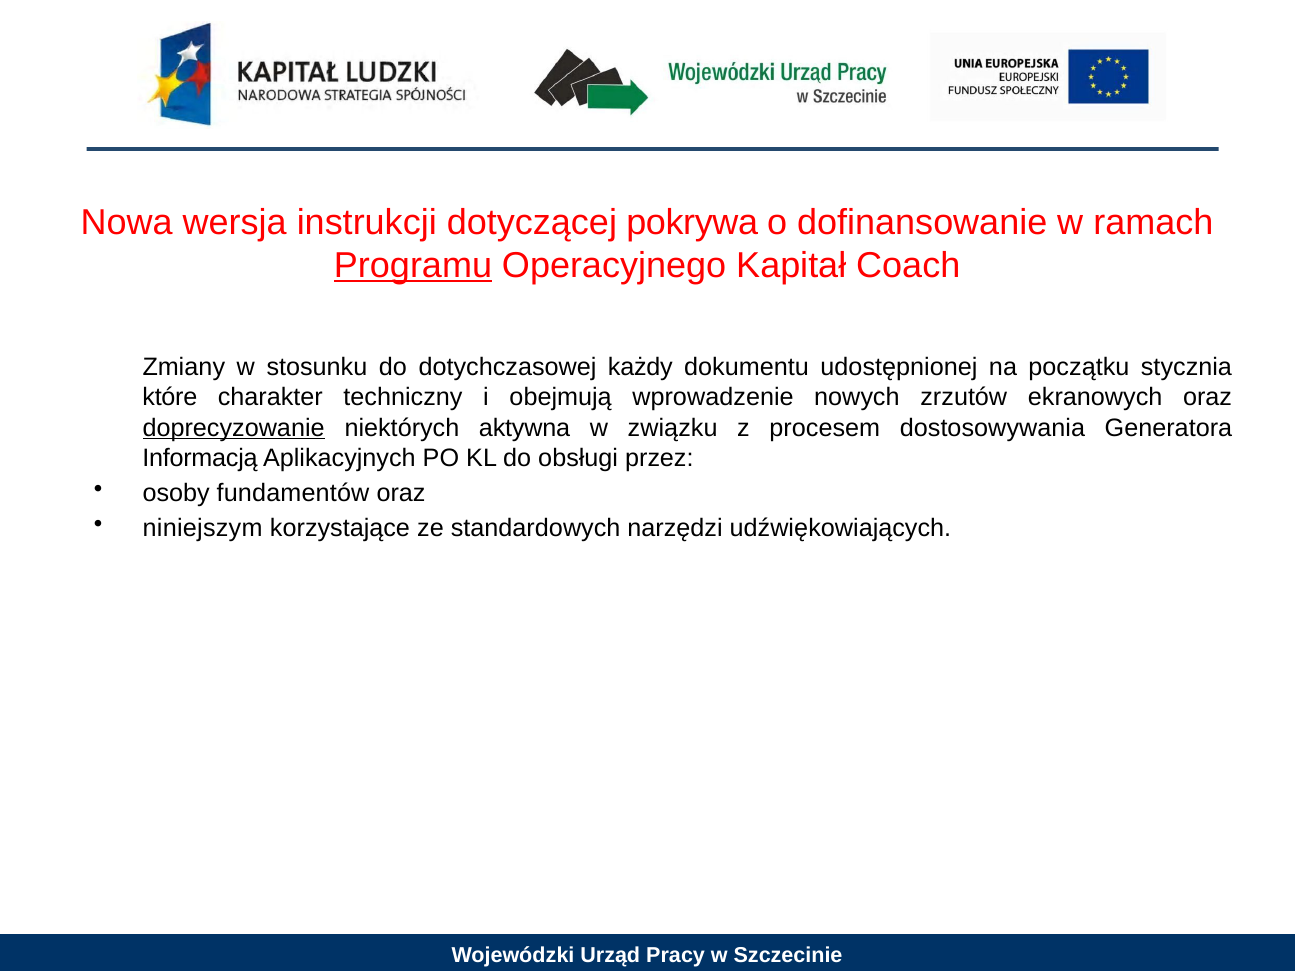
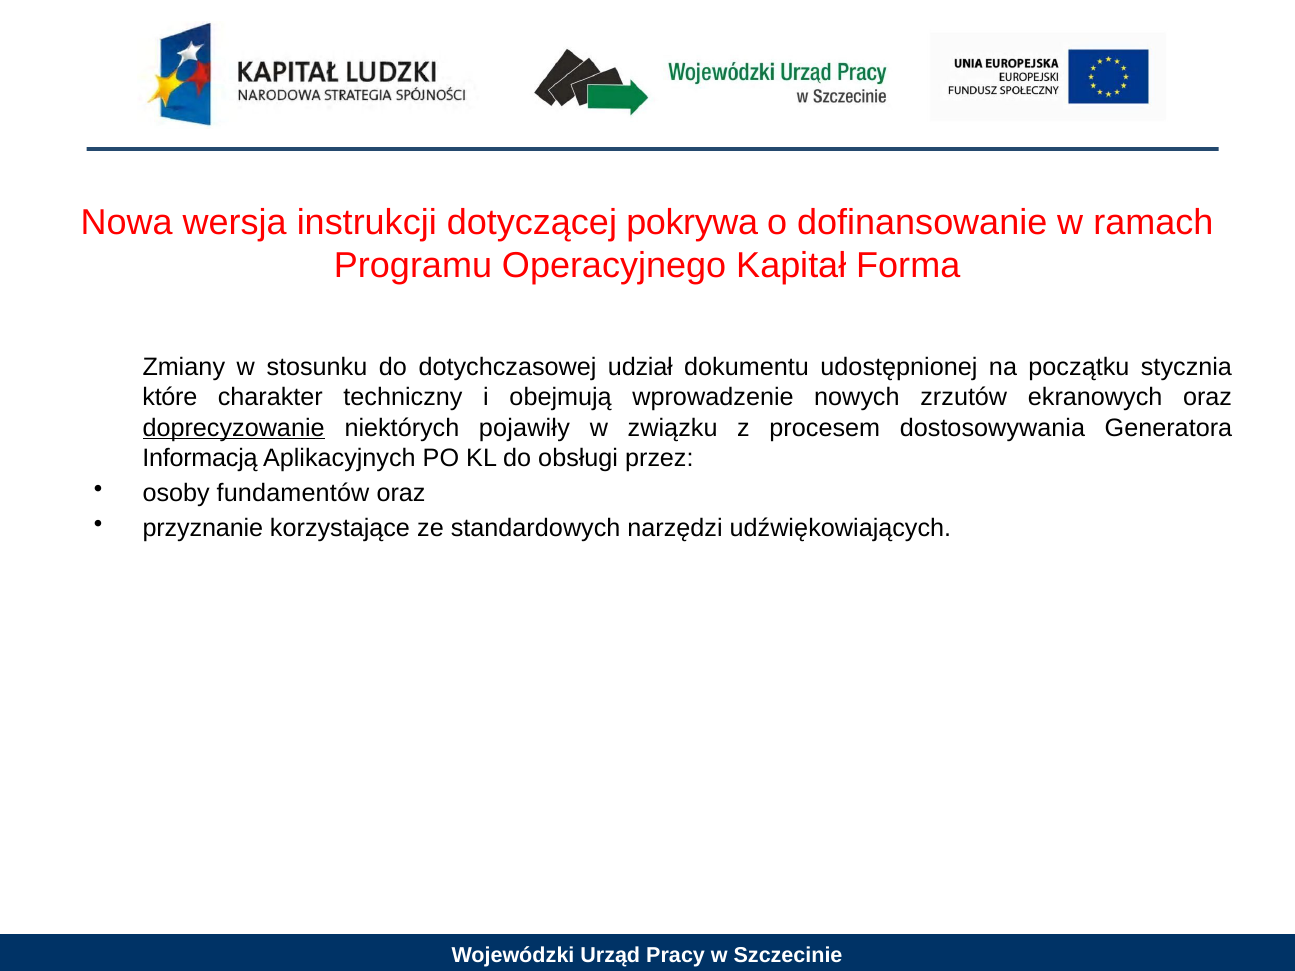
Programu underline: present -> none
Coach: Coach -> Forma
każdy: każdy -> udział
aktywna: aktywna -> pojawiły
niniejszym: niniejszym -> przyznanie
